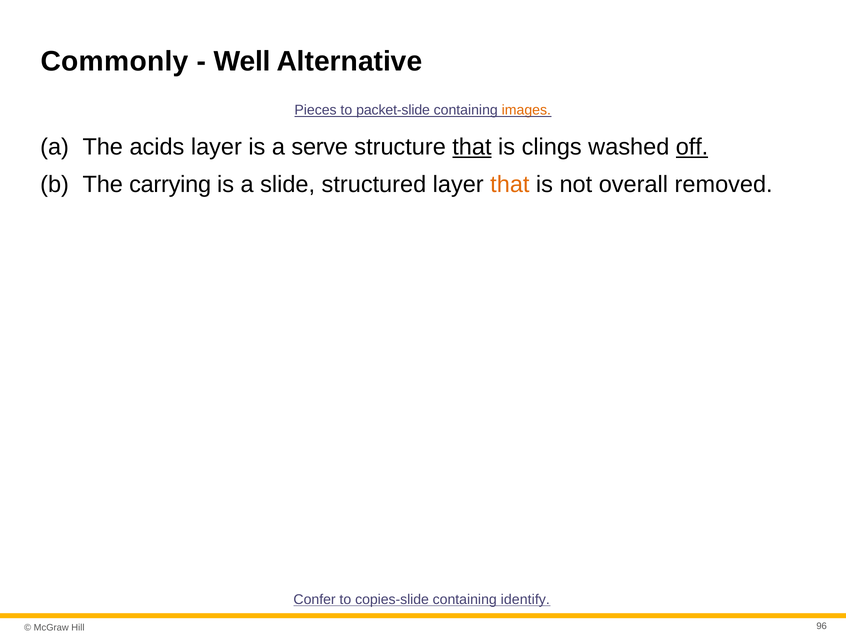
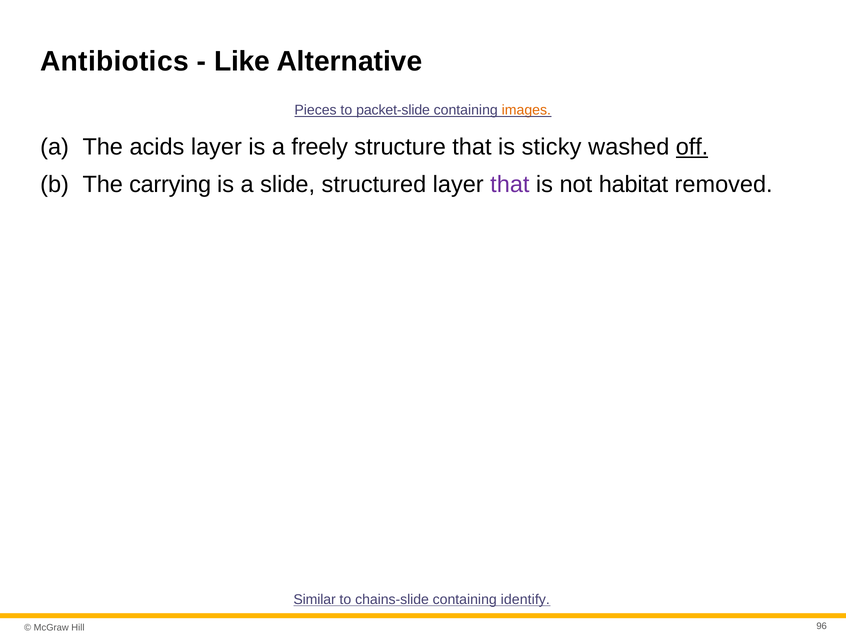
Commonly: Commonly -> Antibiotics
Well: Well -> Like
serve: serve -> freely
that at (472, 147) underline: present -> none
clings: clings -> sticky
that at (510, 184) colour: orange -> purple
overall: overall -> habitat
Confer: Confer -> Similar
copies-slide: copies-slide -> chains-slide
